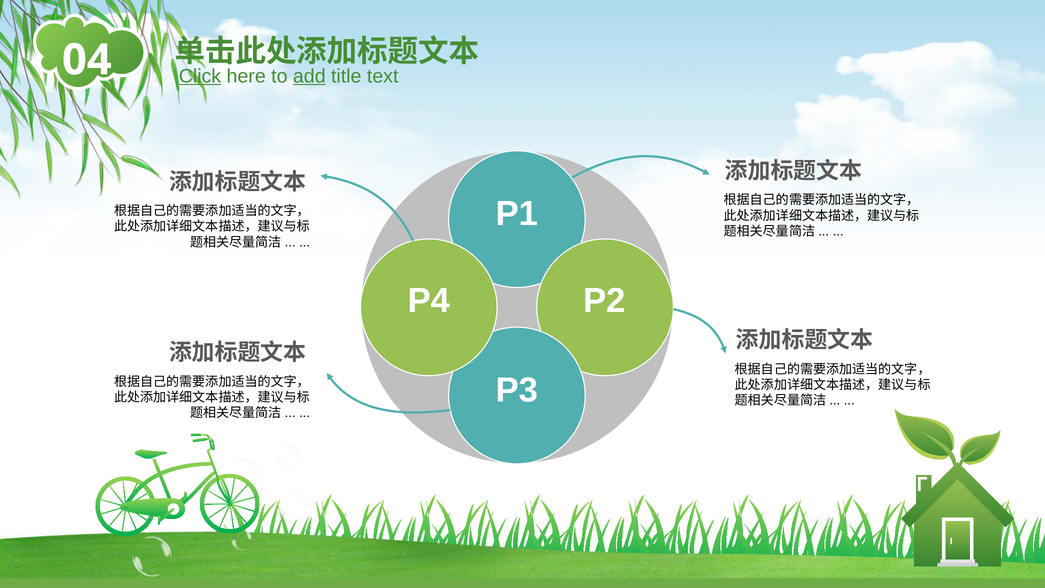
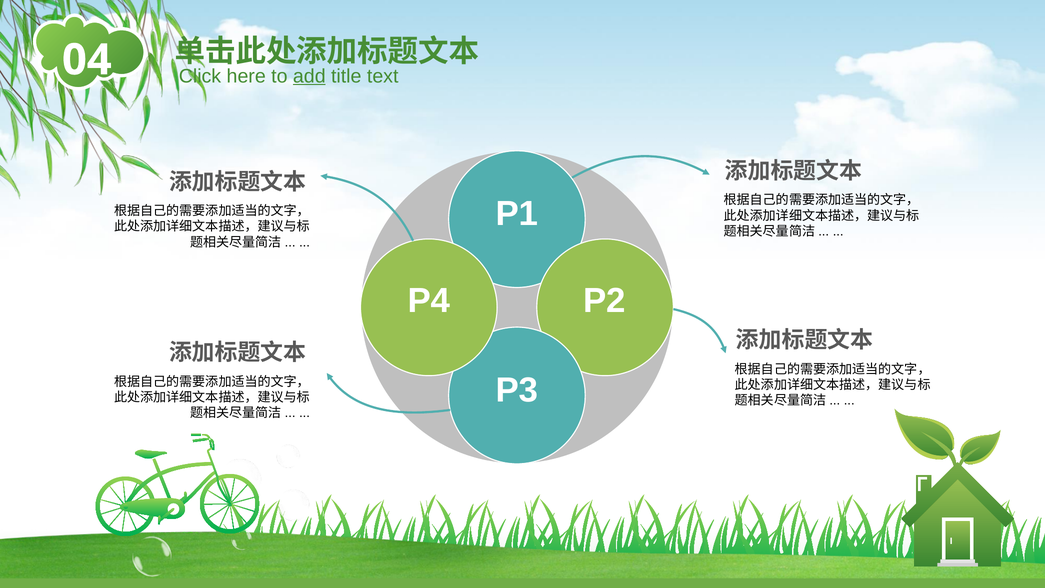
Click underline: present -> none
